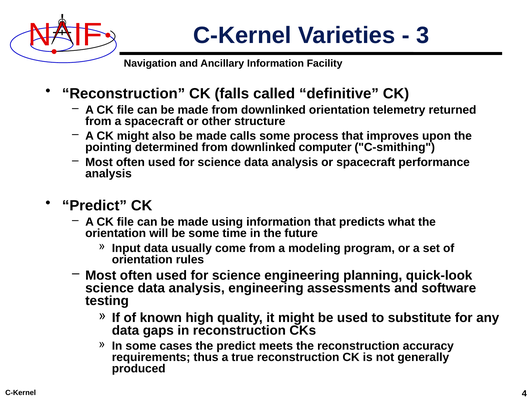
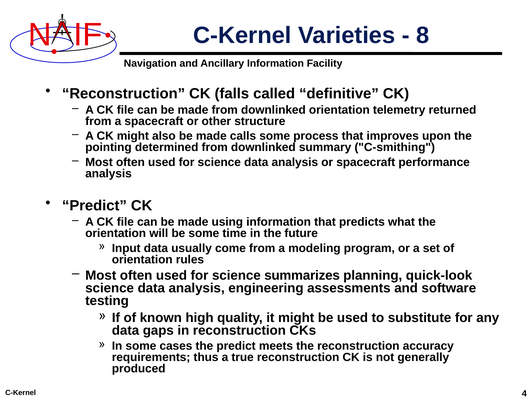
3: 3 -> 8
computer: computer -> summary
science engineering: engineering -> summarizes
